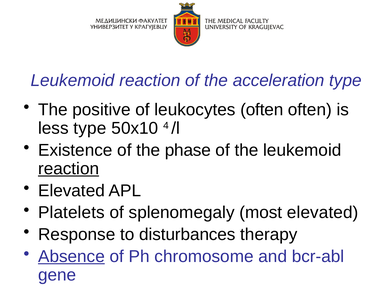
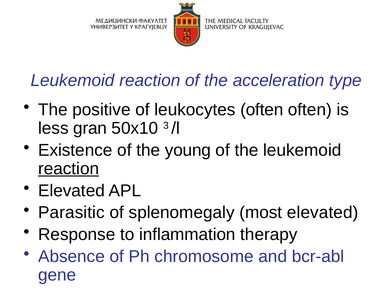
less type: type -> gran
4: 4 -> 3
phase: phase -> young
Platelets: Platelets -> Parasitic
disturbances: disturbances -> inflammation
Absence underline: present -> none
